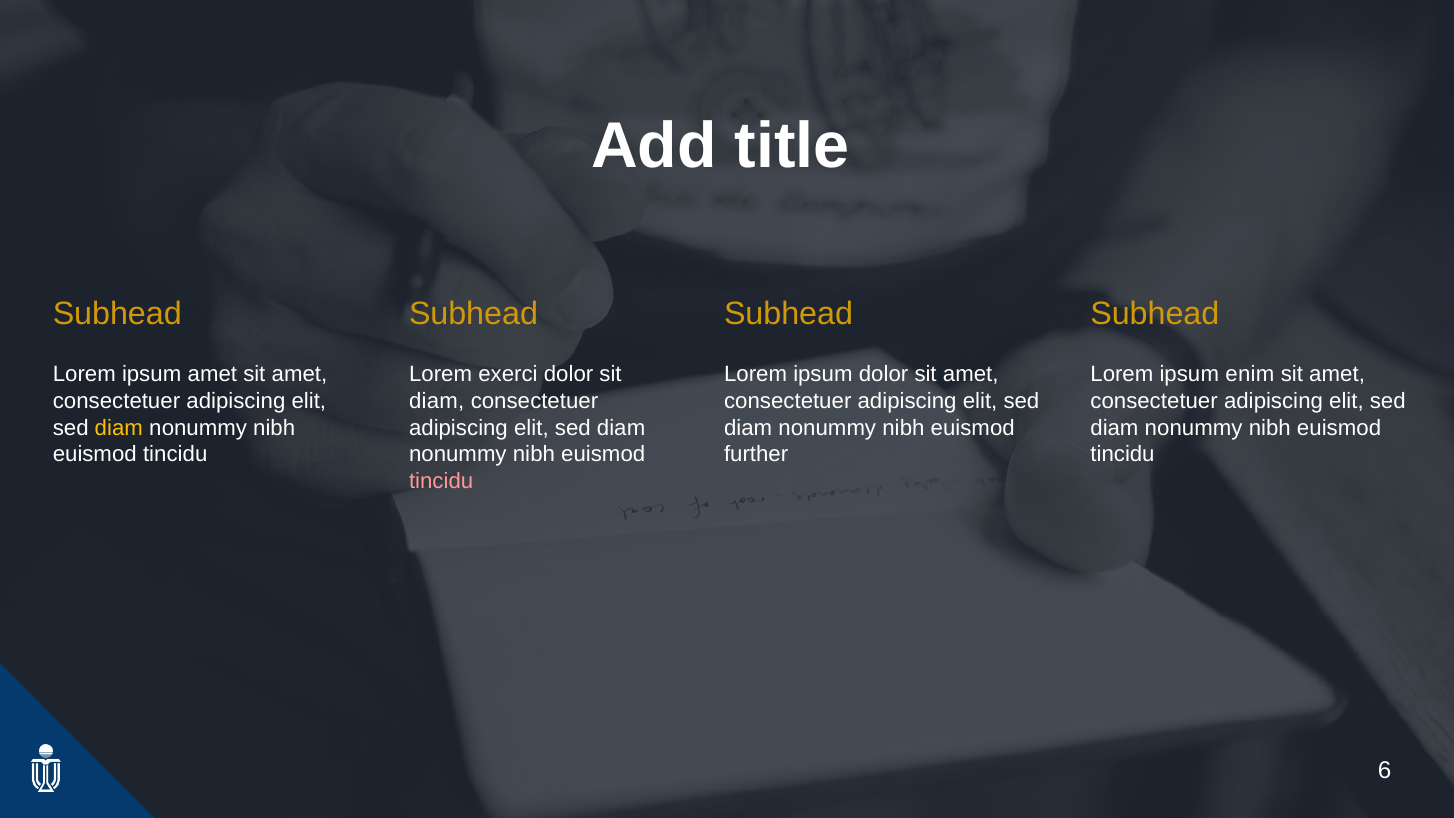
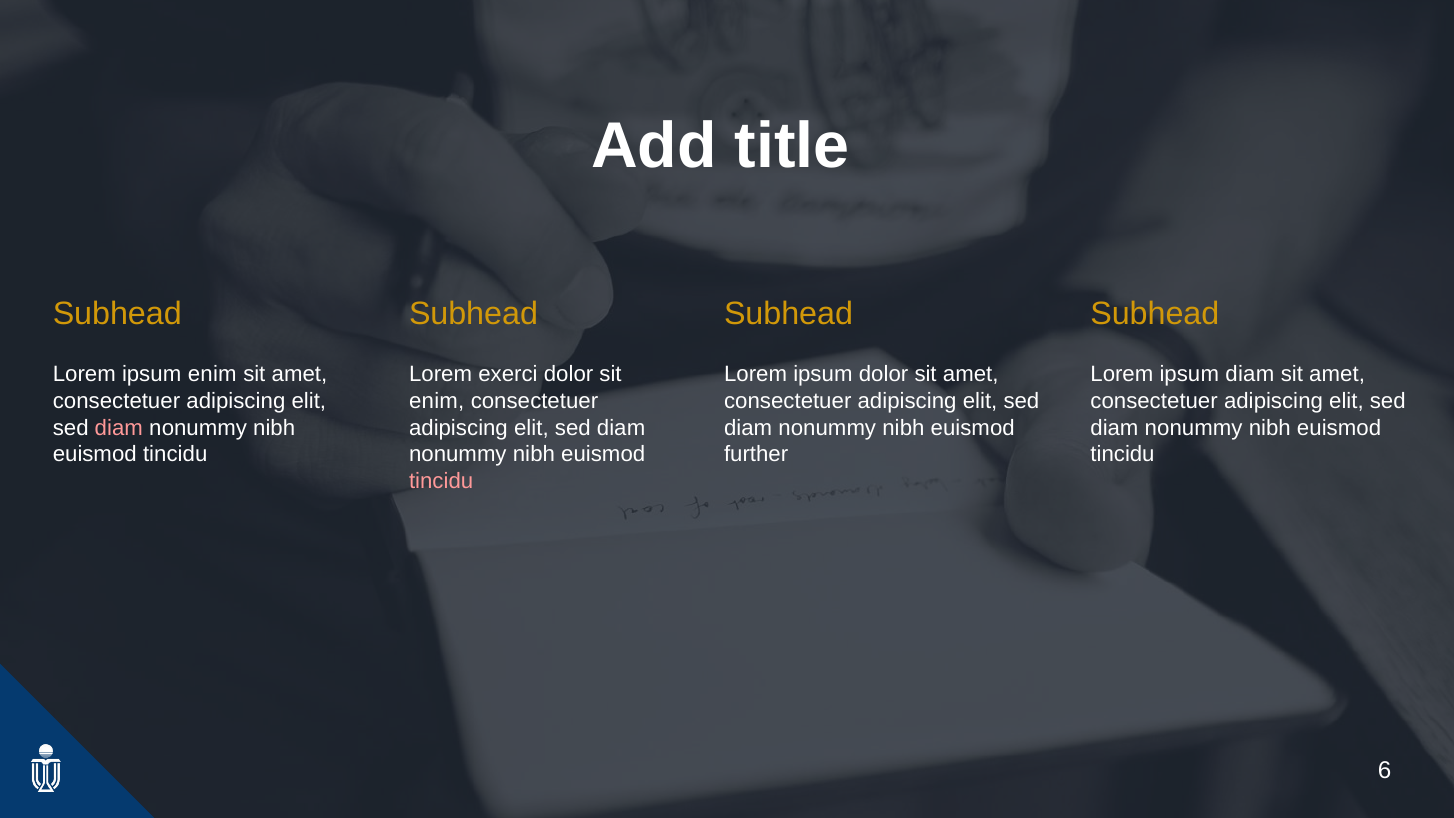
ipsum amet: amet -> enim
ipsum enim: enim -> diam
diam at (437, 401): diam -> enim
diam at (119, 428) colour: yellow -> pink
